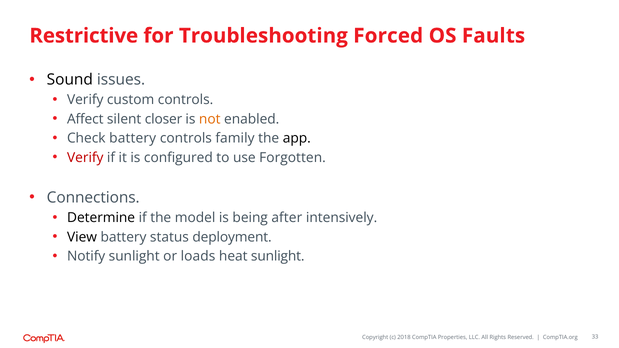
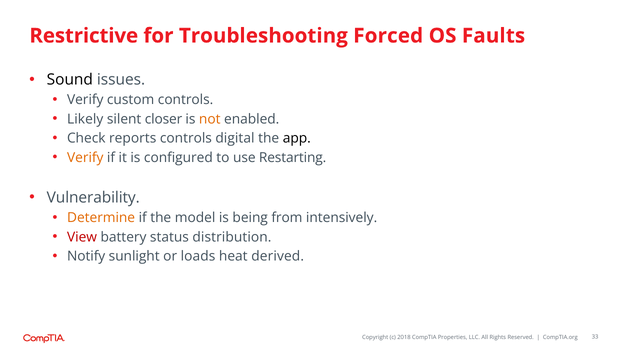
Affect: Affect -> Likely
Check battery: battery -> reports
family: family -> digital
Verify at (85, 158) colour: red -> orange
Forgotten: Forgotten -> Restarting
Connections: Connections -> Vulnerability
Determine colour: black -> orange
after: after -> from
View colour: black -> red
deployment: deployment -> distribution
heat sunlight: sunlight -> derived
